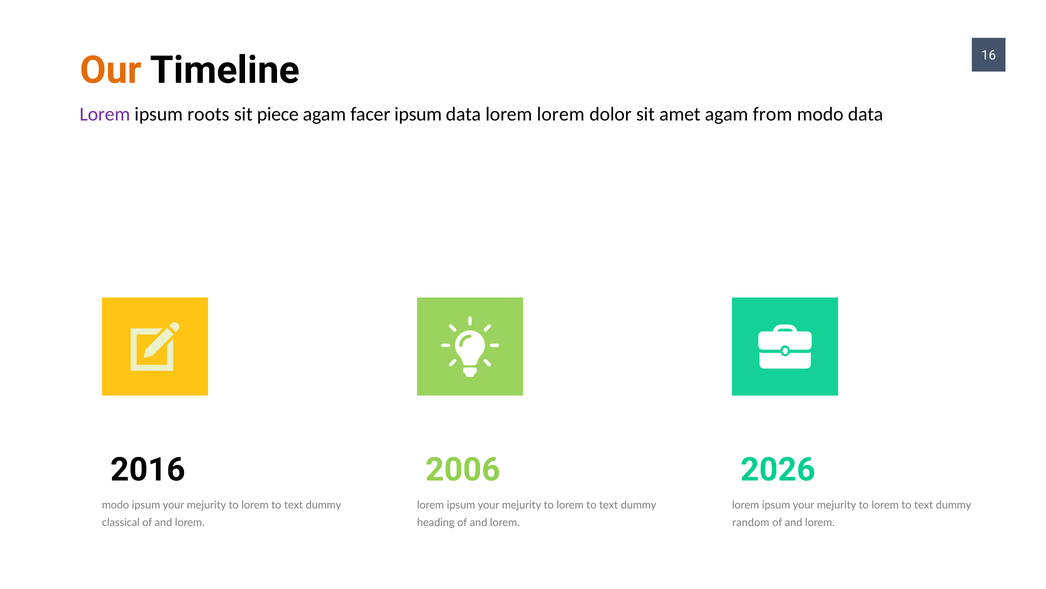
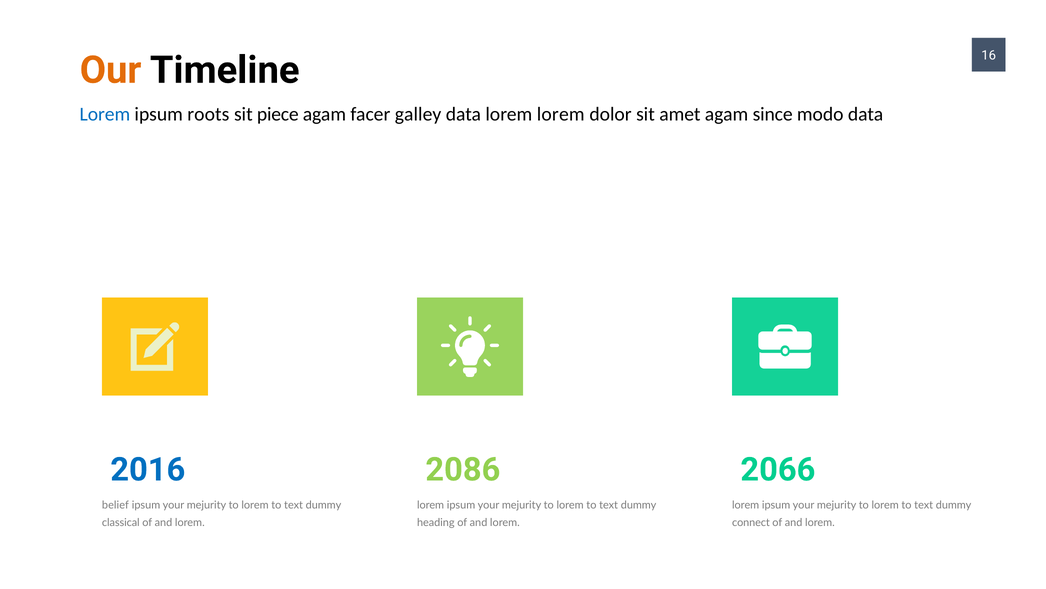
Lorem at (105, 114) colour: purple -> blue
facer ipsum: ipsum -> galley
from: from -> since
2016 colour: black -> blue
2006: 2006 -> 2086
2026: 2026 -> 2066
modo at (116, 505): modo -> belief
random: random -> connect
